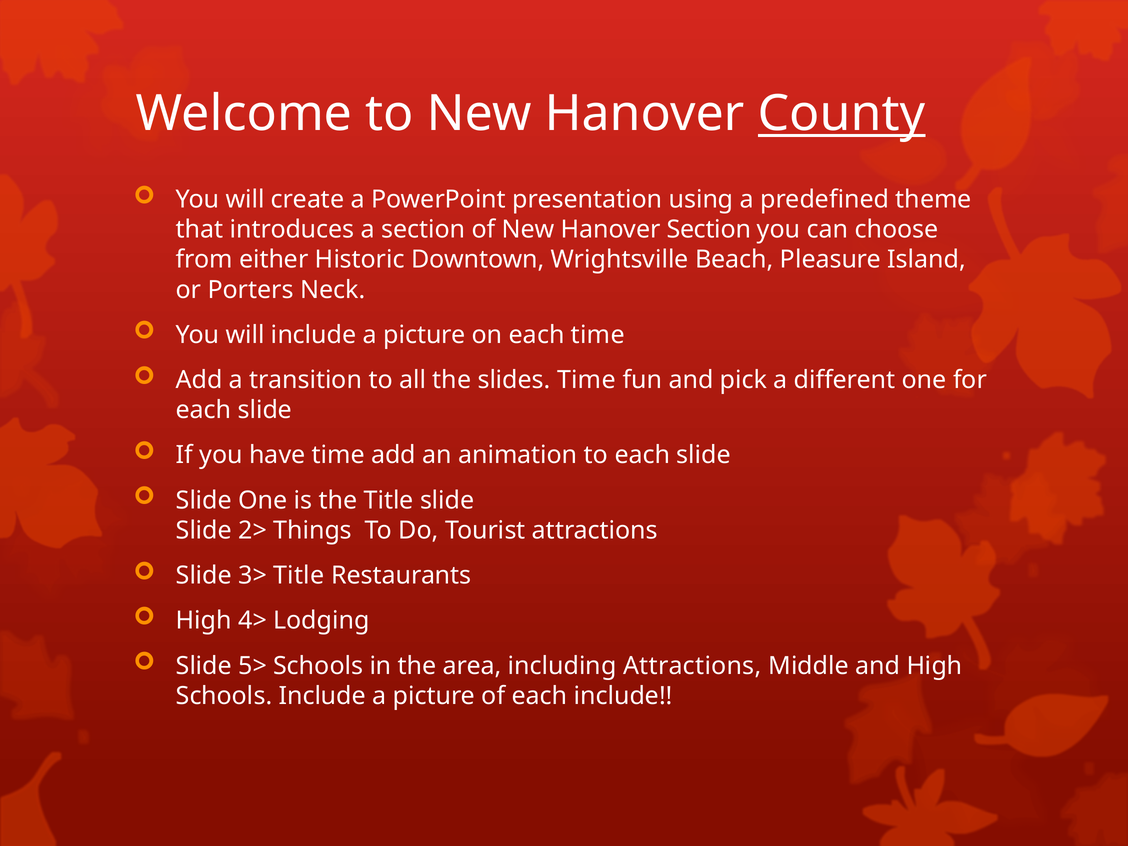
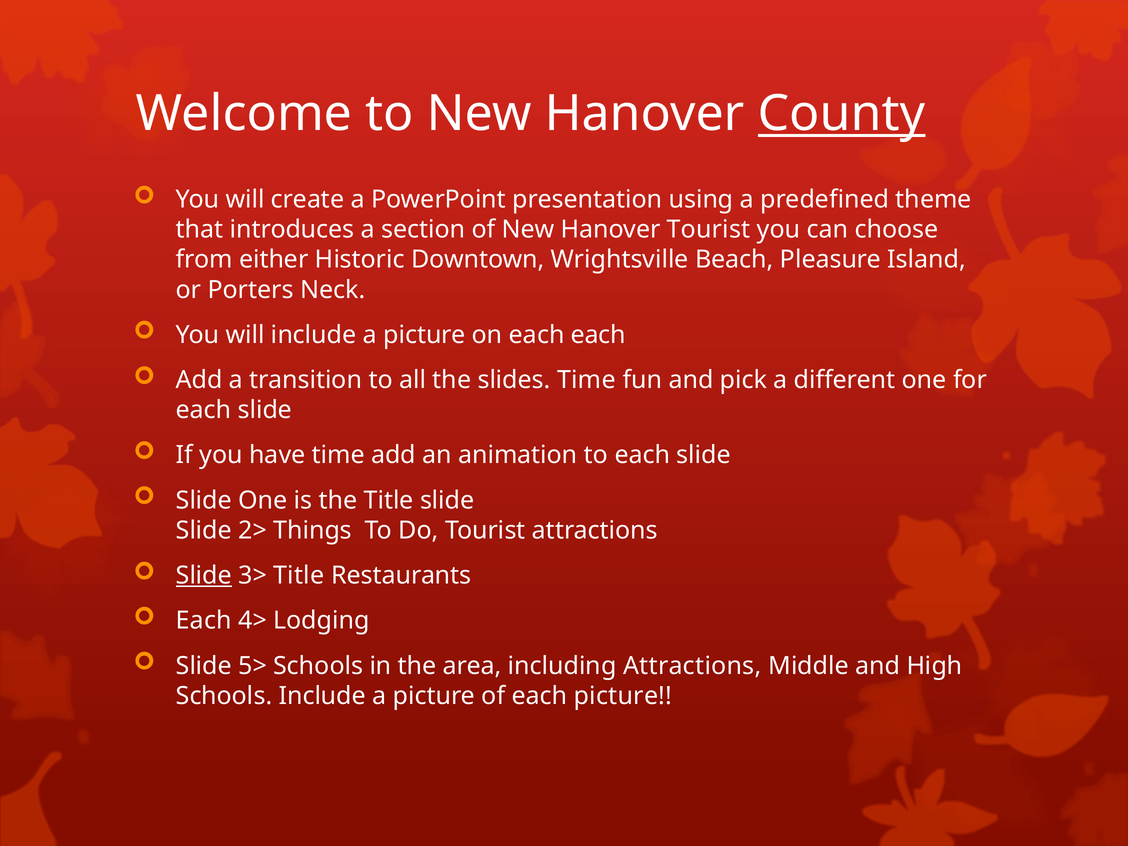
Hanover Section: Section -> Tourist
each time: time -> each
Slide at (204, 575) underline: none -> present
High at (204, 621): High -> Each
each include: include -> picture
